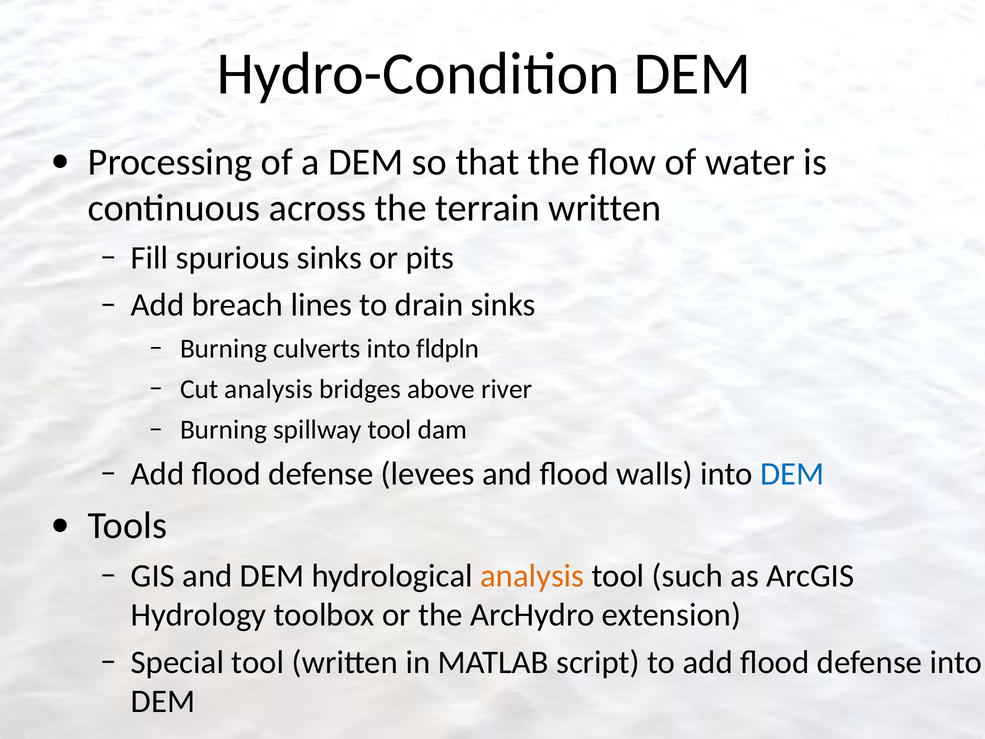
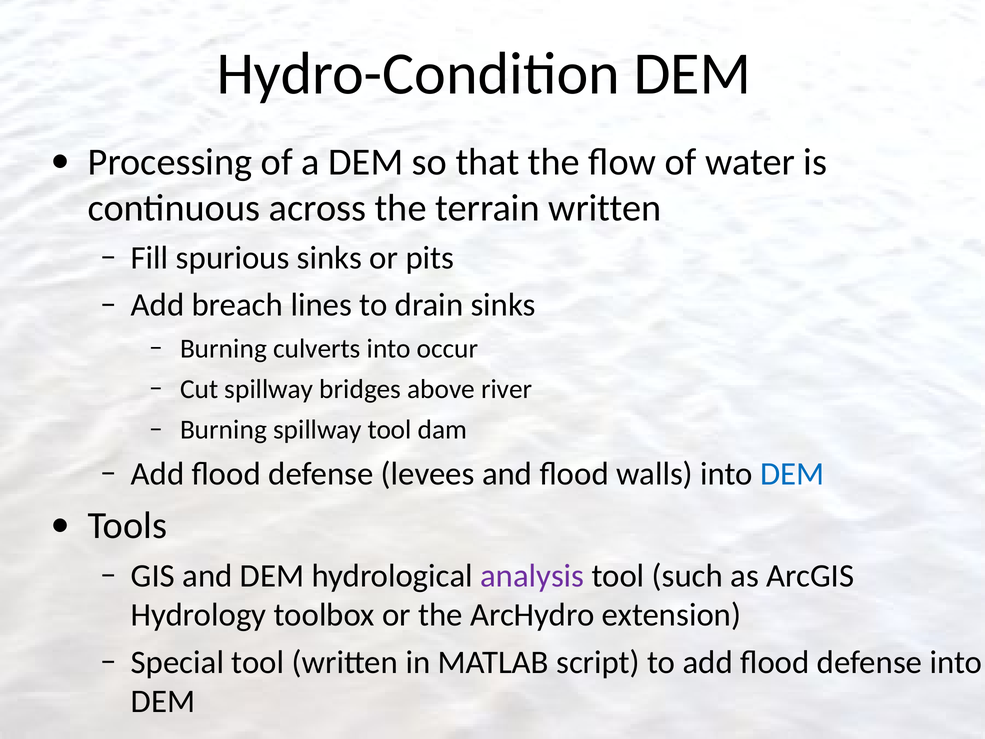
fldpln: fldpln -> occur
Cut analysis: analysis -> spillway
analysis at (532, 576) colour: orange -> purple
